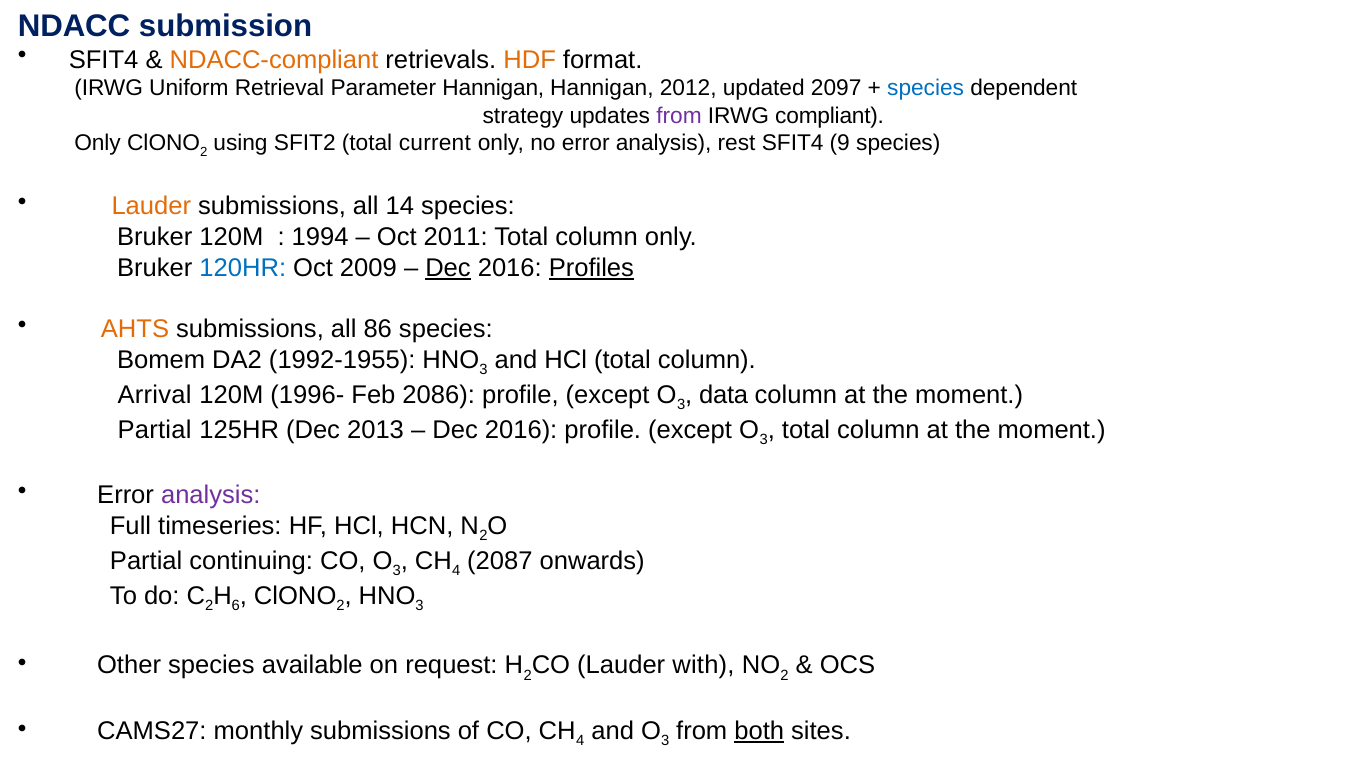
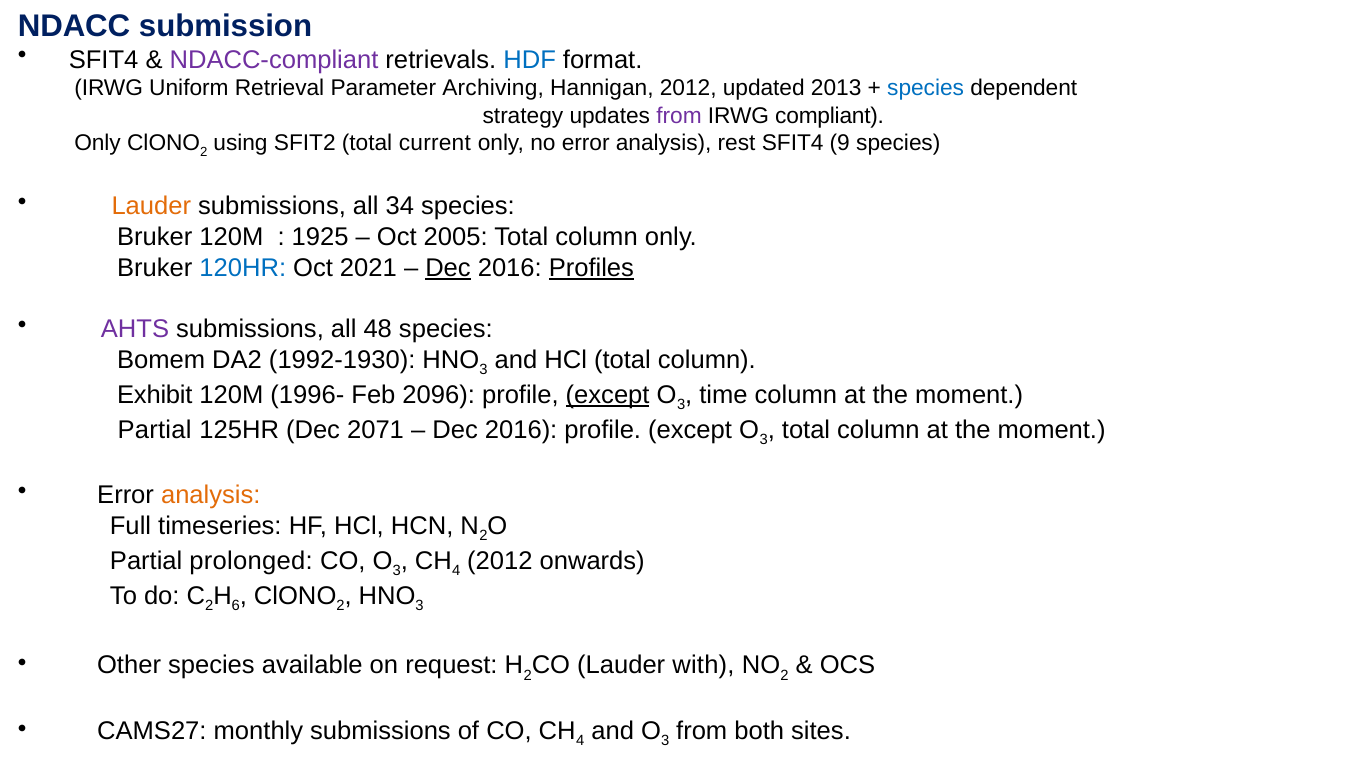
NDACC-compliant colour: orange -> purple
HDF colour: orange -> blue
Parameter Hannigan: Hannigan -> Archiving
2097: 2097 -> 2013
14: 14 -> 34
1994: 1994 -> 1925
2011: 2011 -> 2005
2009: 2009 -> 2021
AHTS colour: orange -> purple
86: 86 -> 48
1992-1955: 1992-1955 -> 1992-1930
Arrival: Arrival -> Exhibit
2086: 2086 -> 2096
except at (608, 395) underline: none -> present
data: data -> time
2013: 2013 -> 2071
analysis at (211, 495) colour: purple -> orange
continuing: continuing -> prolonged
2087 at (500, 561): 2087 -> 2012
both underline: present -> none
